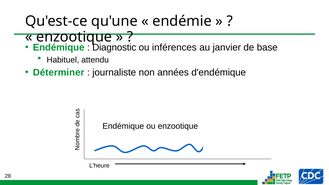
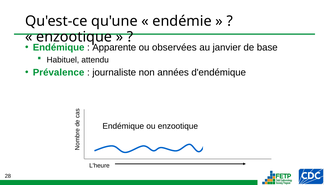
Diagnostic: Diagnostic -> Apparente
inférences: inférences -> observées
Déterminer: Déterminer -> Prévalence
